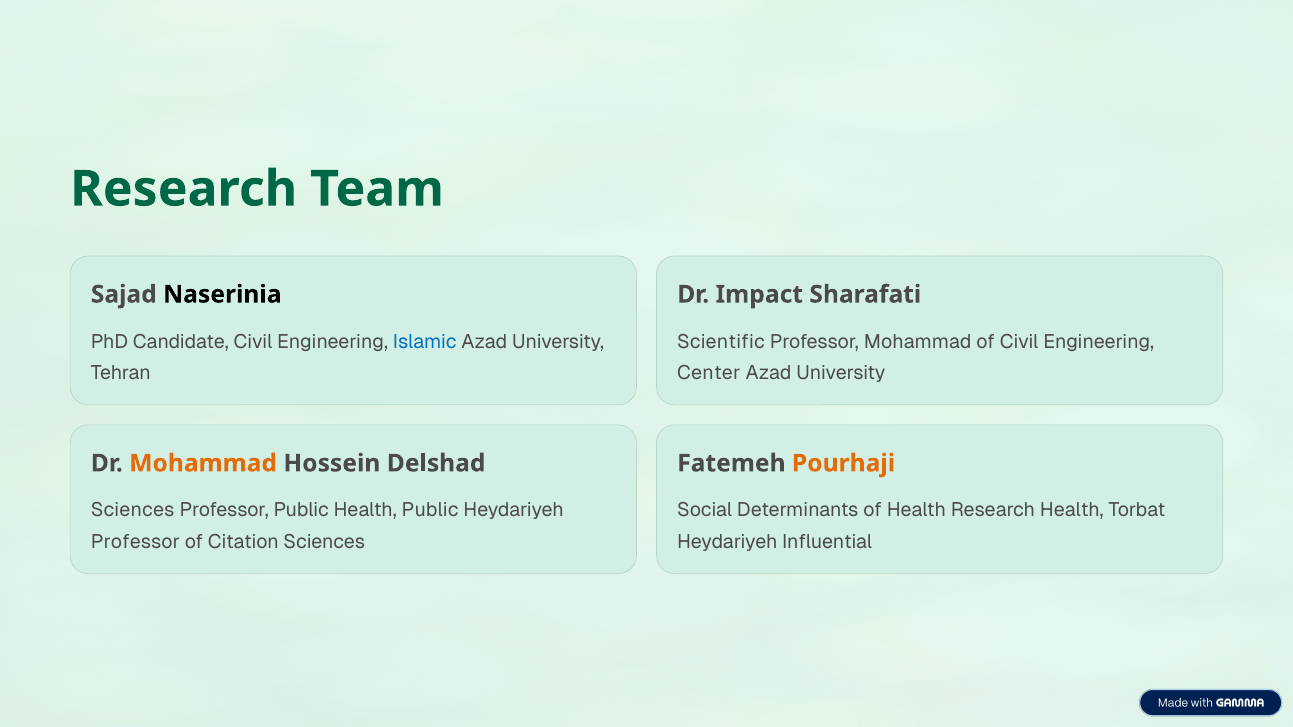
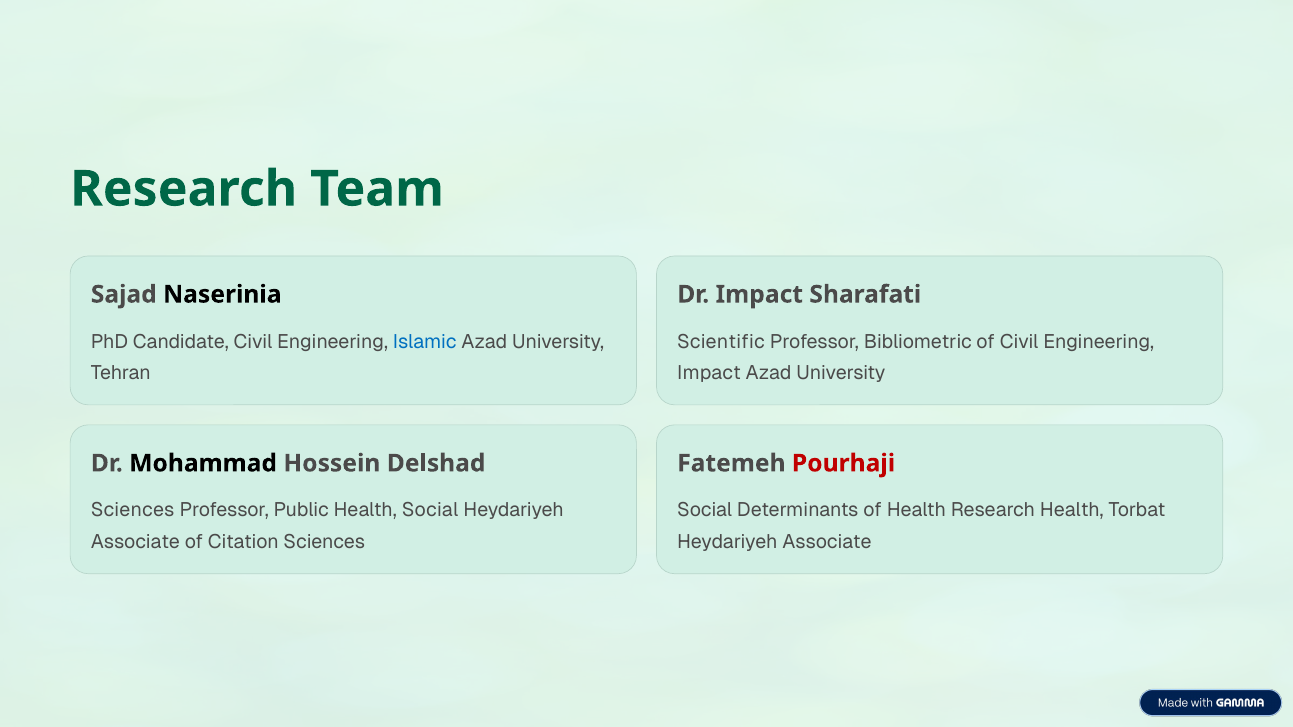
Professor Mohammad: Mohammad -> Bibliometric
Center at (709, 374): Center -> Impact
Mohammad at (203, 464) colour: orange -> black
Pourhaji colour: orange -> red
Health Public: Public -> Social
Professor at (135, 543): Professor -> Associate
Influential at (827, 543): Influential -> Associate
